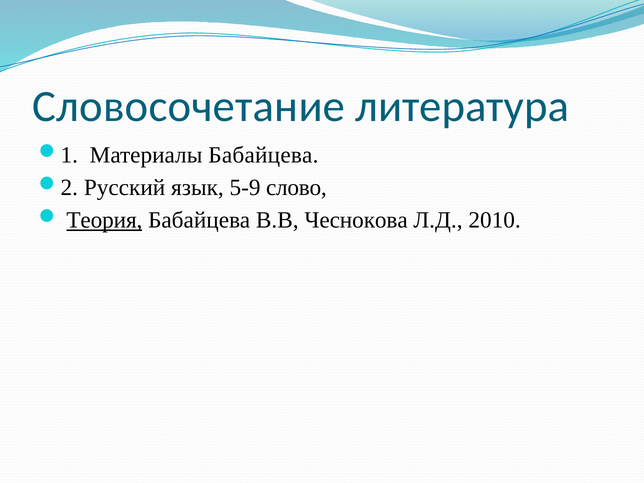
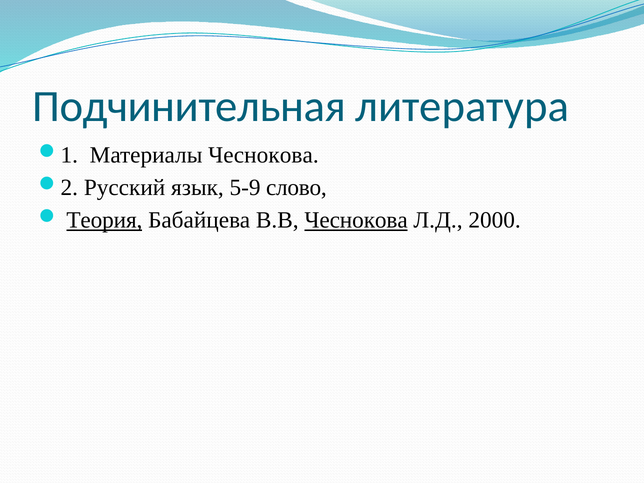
Словосочетание: Словосочетание -> Подчинительная
Материалы Бабайцева: Бабайцева -> Чеснокова
Чеснокова at (356, 220) underline: none -> present
2010: 2010 -> 2000
